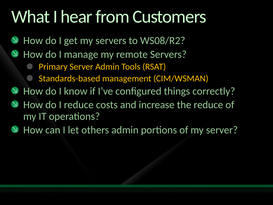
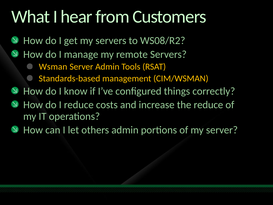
Primary: Primary -> Wsman
